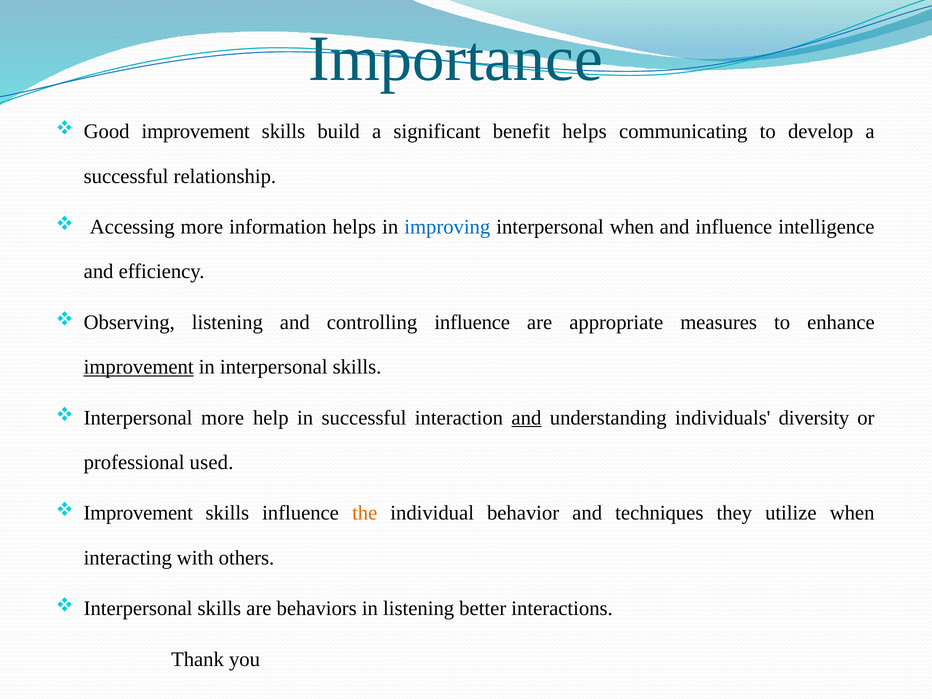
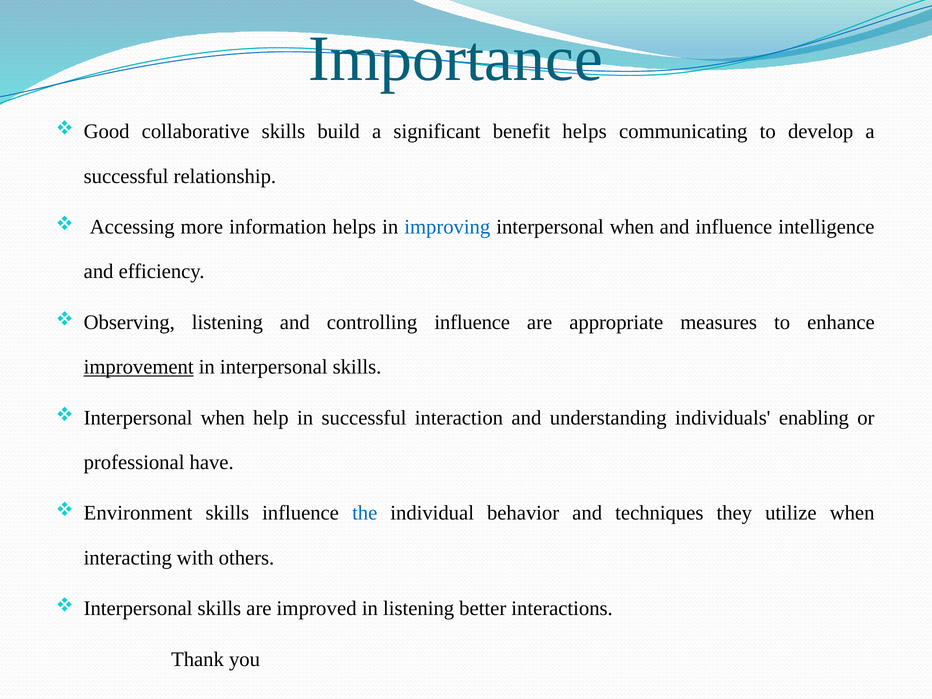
Good improvement: improvement -> collaborative
more at (223, 418): more -> when
and at (526, 418) underline: present -> none
diversity: diversity -> enabling
used: used -> have
Improvement at (138, 513): Improvement -> Environment
the colour: orange -> blue
behaviors: behaviors -> improved
